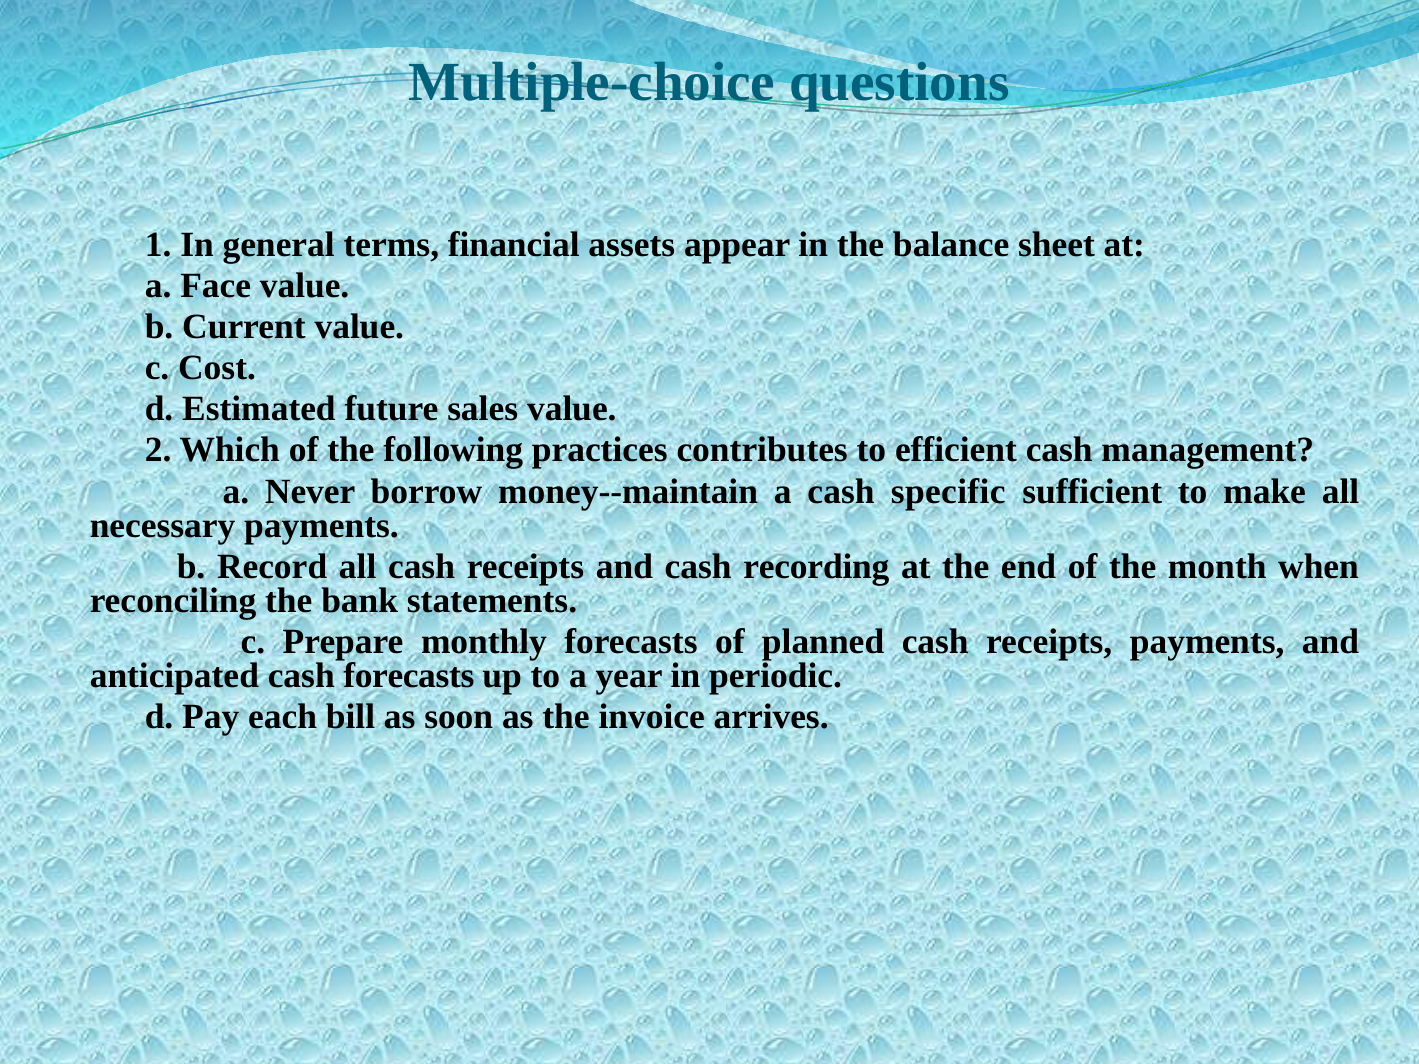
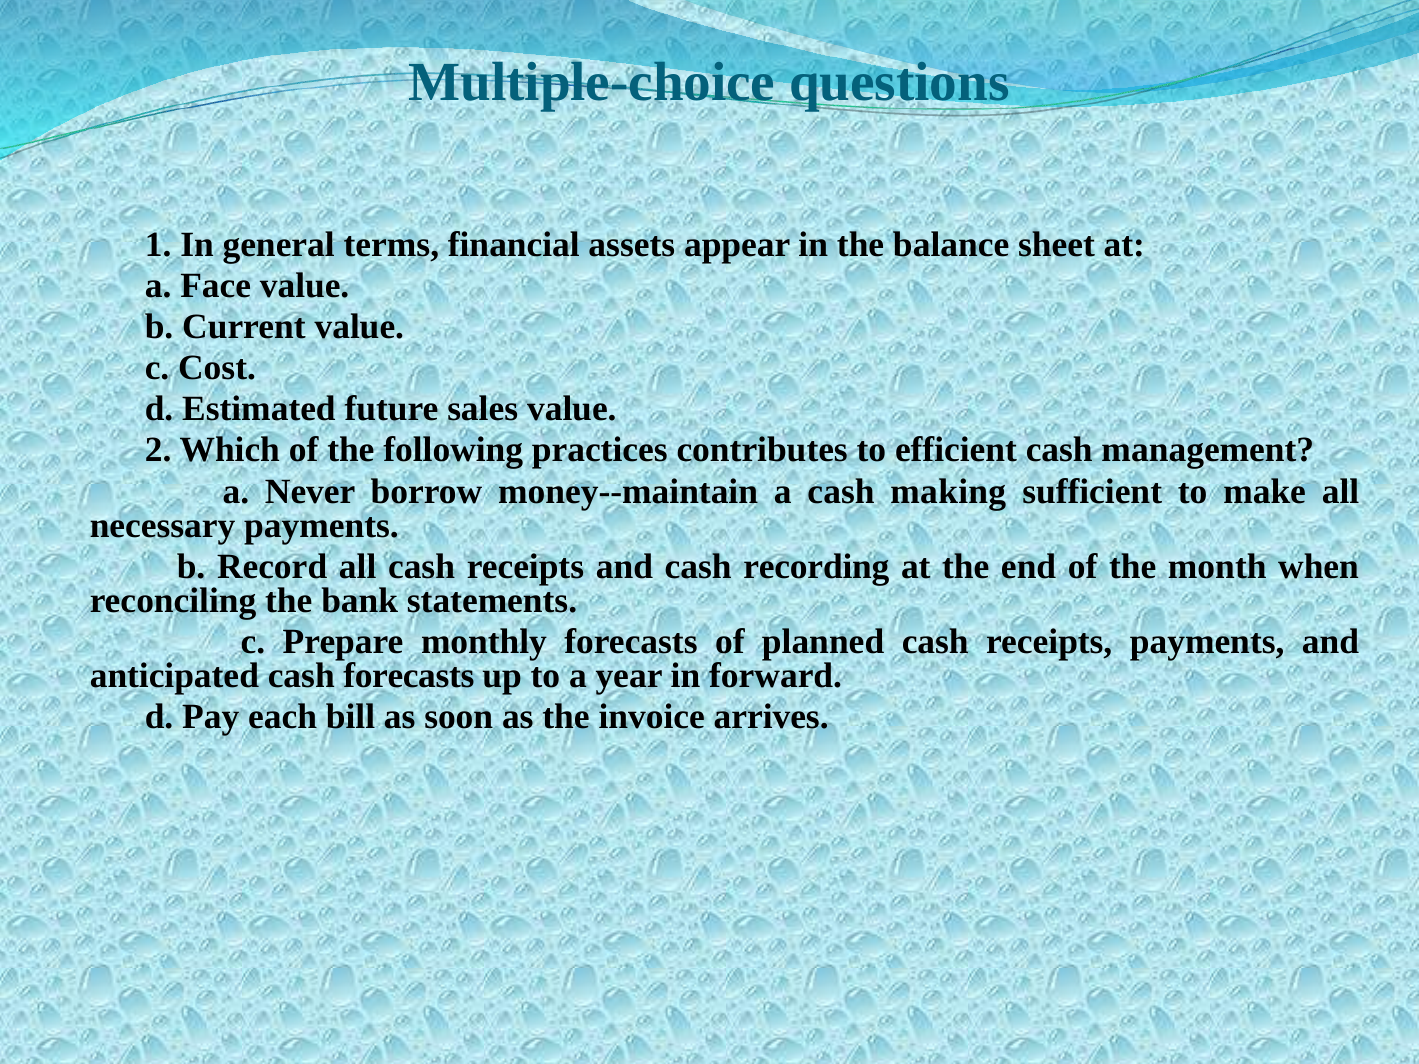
specific: specific -> making
periodic: periodic -> forward
